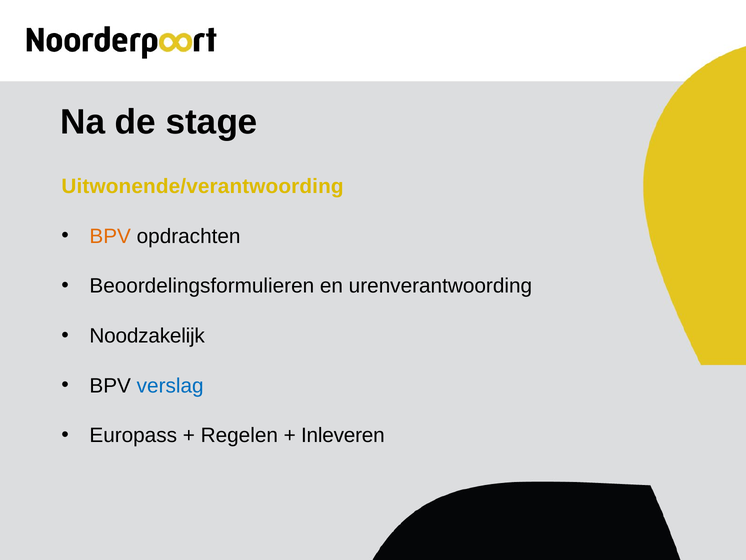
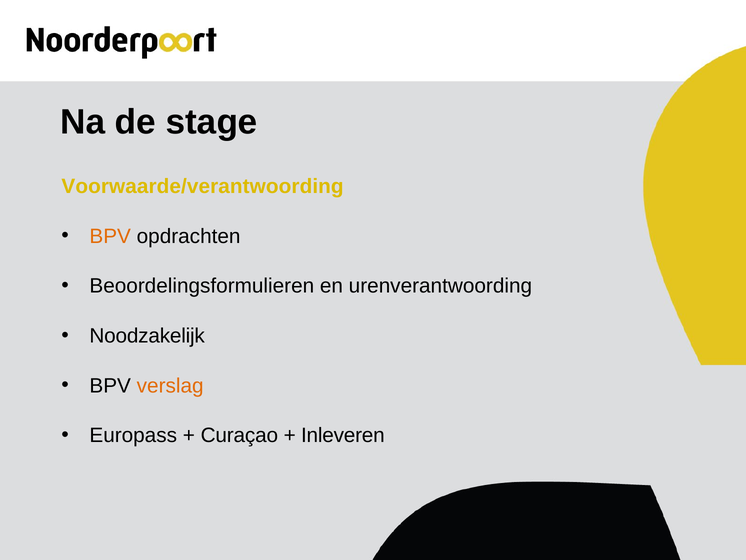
Uitwonende/verantwoording: Uitwonende/verantwoording -> Voorwaarde/verantwoording
verslag colour: blue -> orange
Regelen: Regelen -> Curaçao
